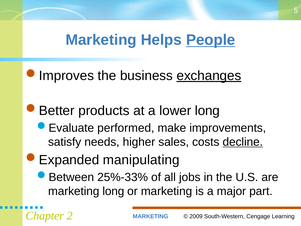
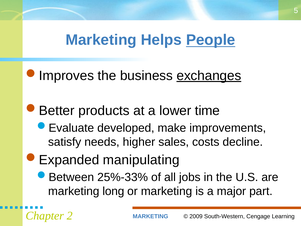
lower long: long -> time
performed: performed -> developed
decline underline: present -> none
